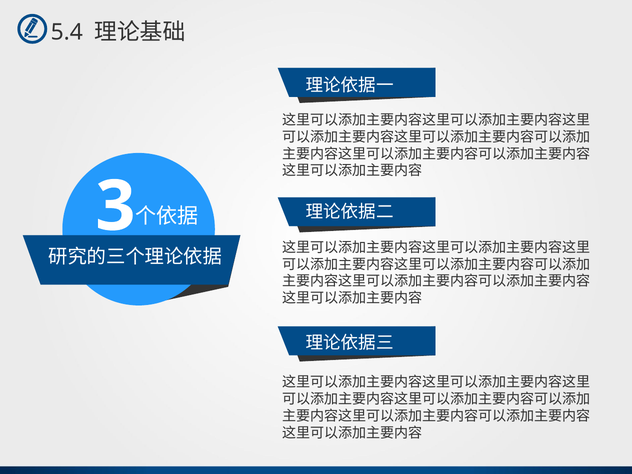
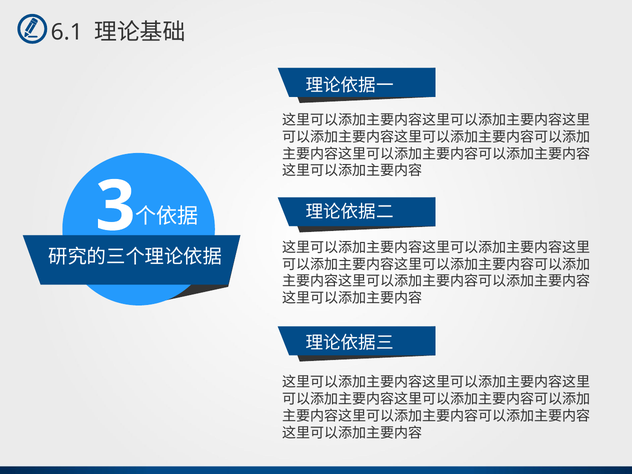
5.4: 5.4 -> 6.1
